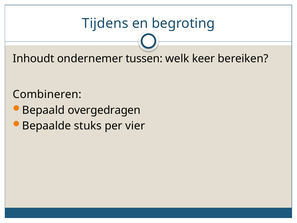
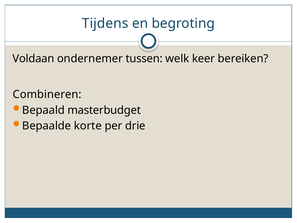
Inhoudt: Inhoudt -> Voldaan
overgedragen: overgedragen -> masterbudget
stuks: stuks -> korte
vier: vier -> drie
